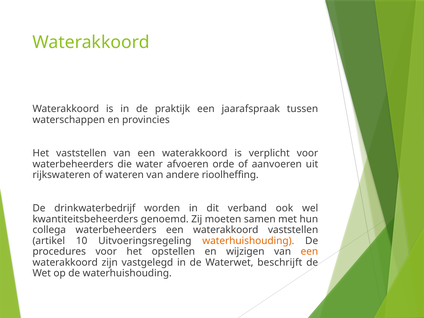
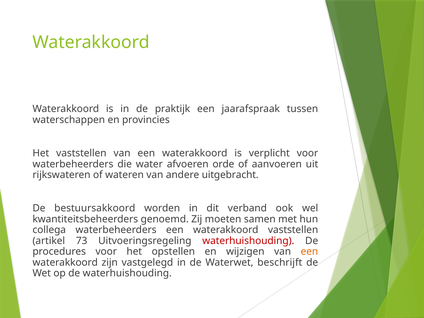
rioolheffing: rioolheffing -> uitgebracht
drinkwaterbedrijf: drinkwaterbedrijf -> bestuursakkoord
10: 10 -> 73
waterhuishouding at (248, 241) colour: orange -> red
